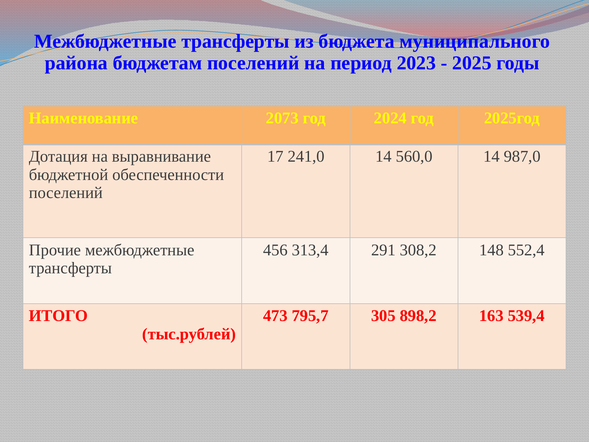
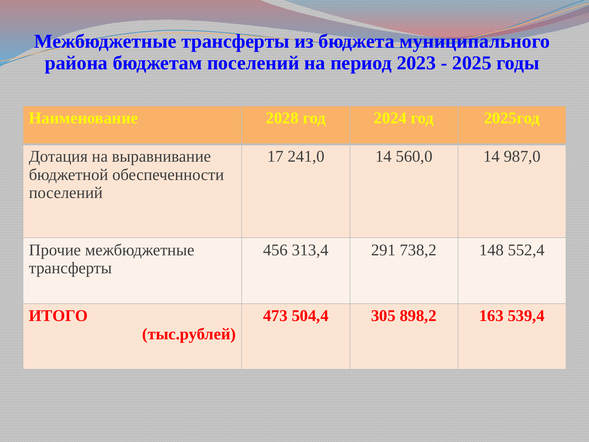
2073: 2073 -> 2028
308,2: 308,2 -> 738,2
795,7: 795,7 -> 504,4
